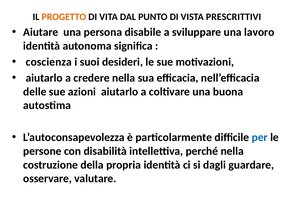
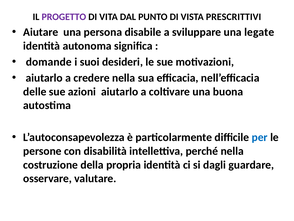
PROGETTO colour: orange -> purple
lavoro: lavoro -> legate
coscienza: coscienza -> domande
